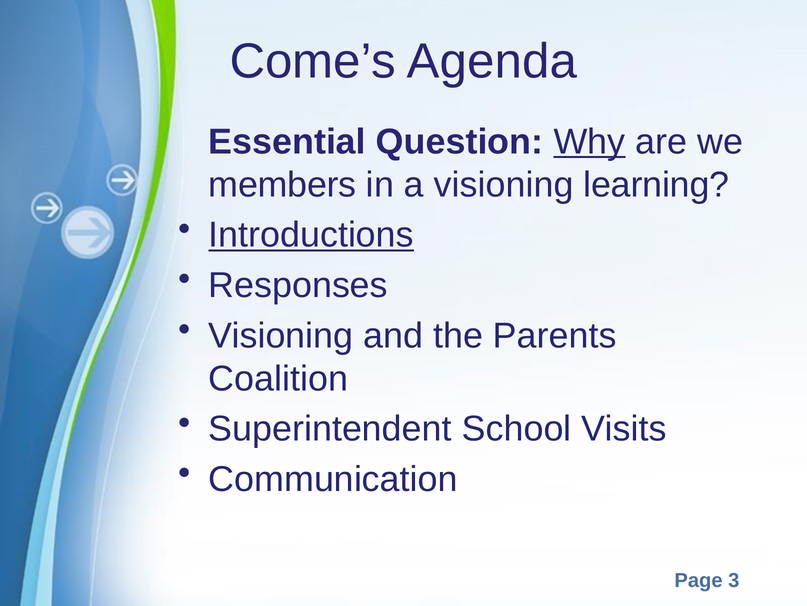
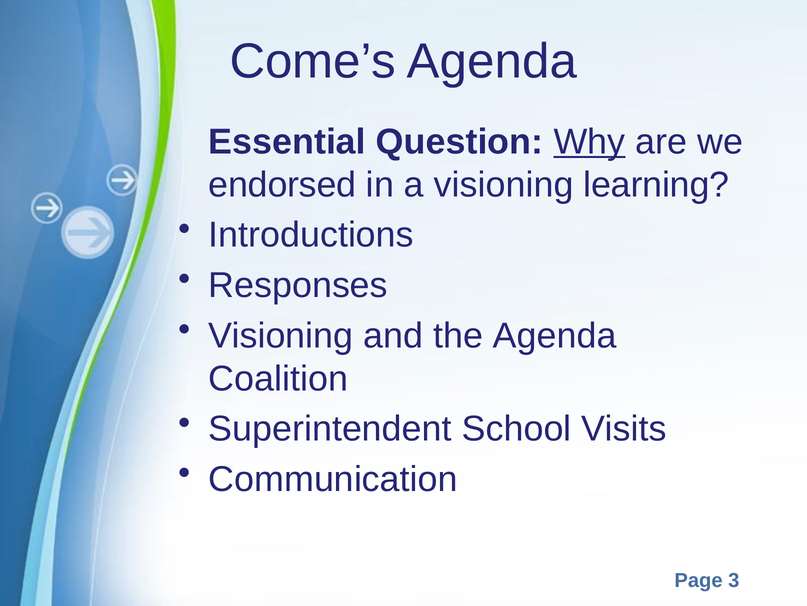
members: members -> endorsed
Introductions underline: present -> none
the Parents: Parents -> Agenda
